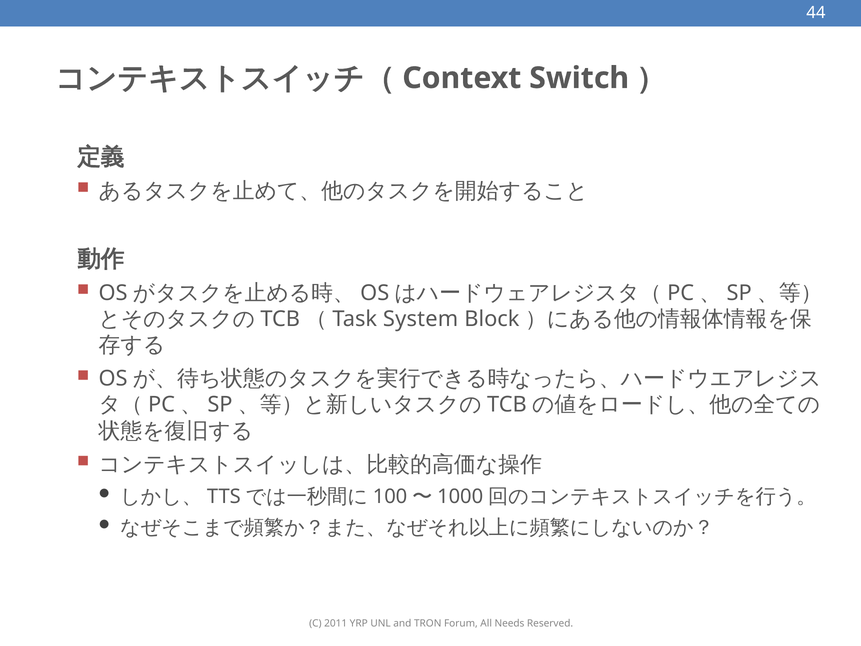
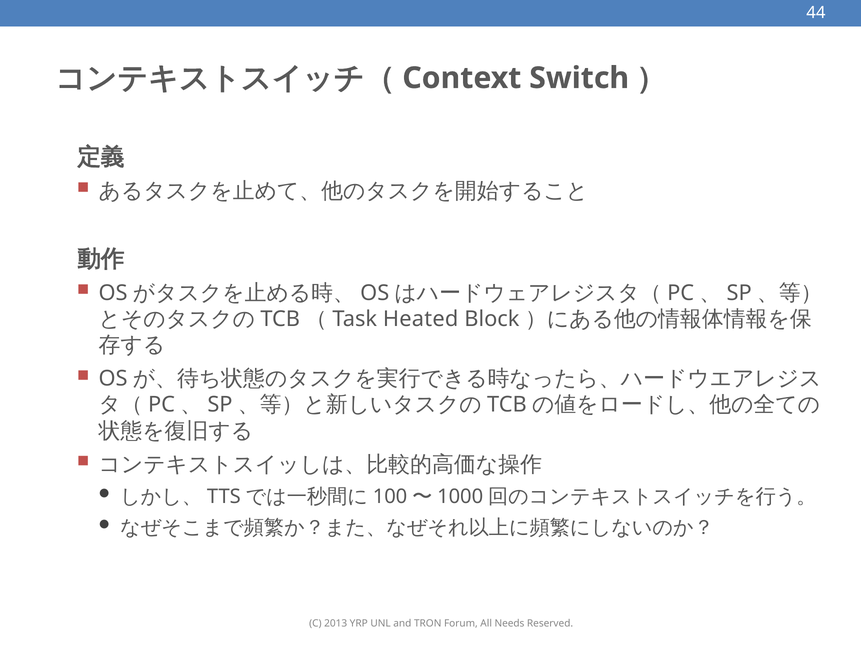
System: System -> Heated
2011: 2011 -> 2013
